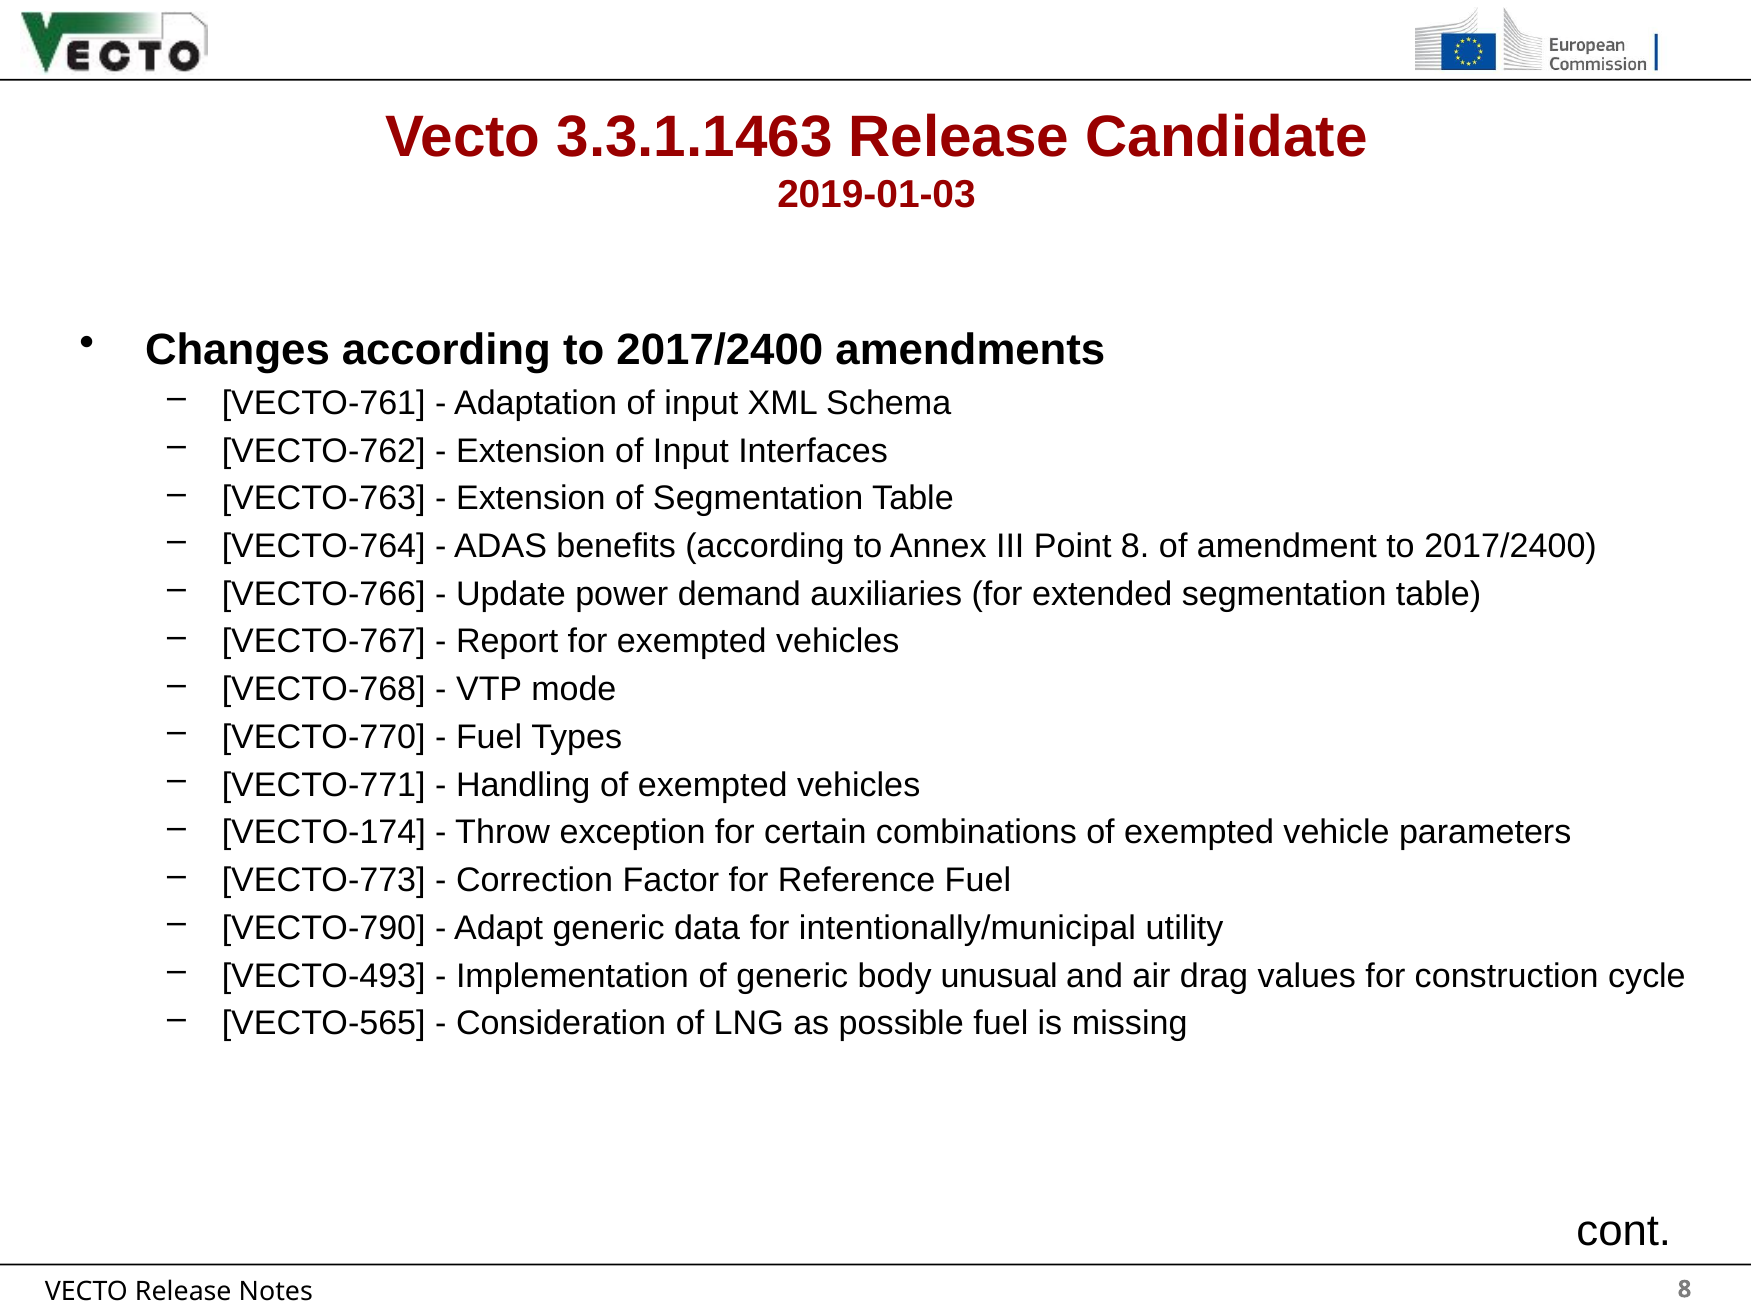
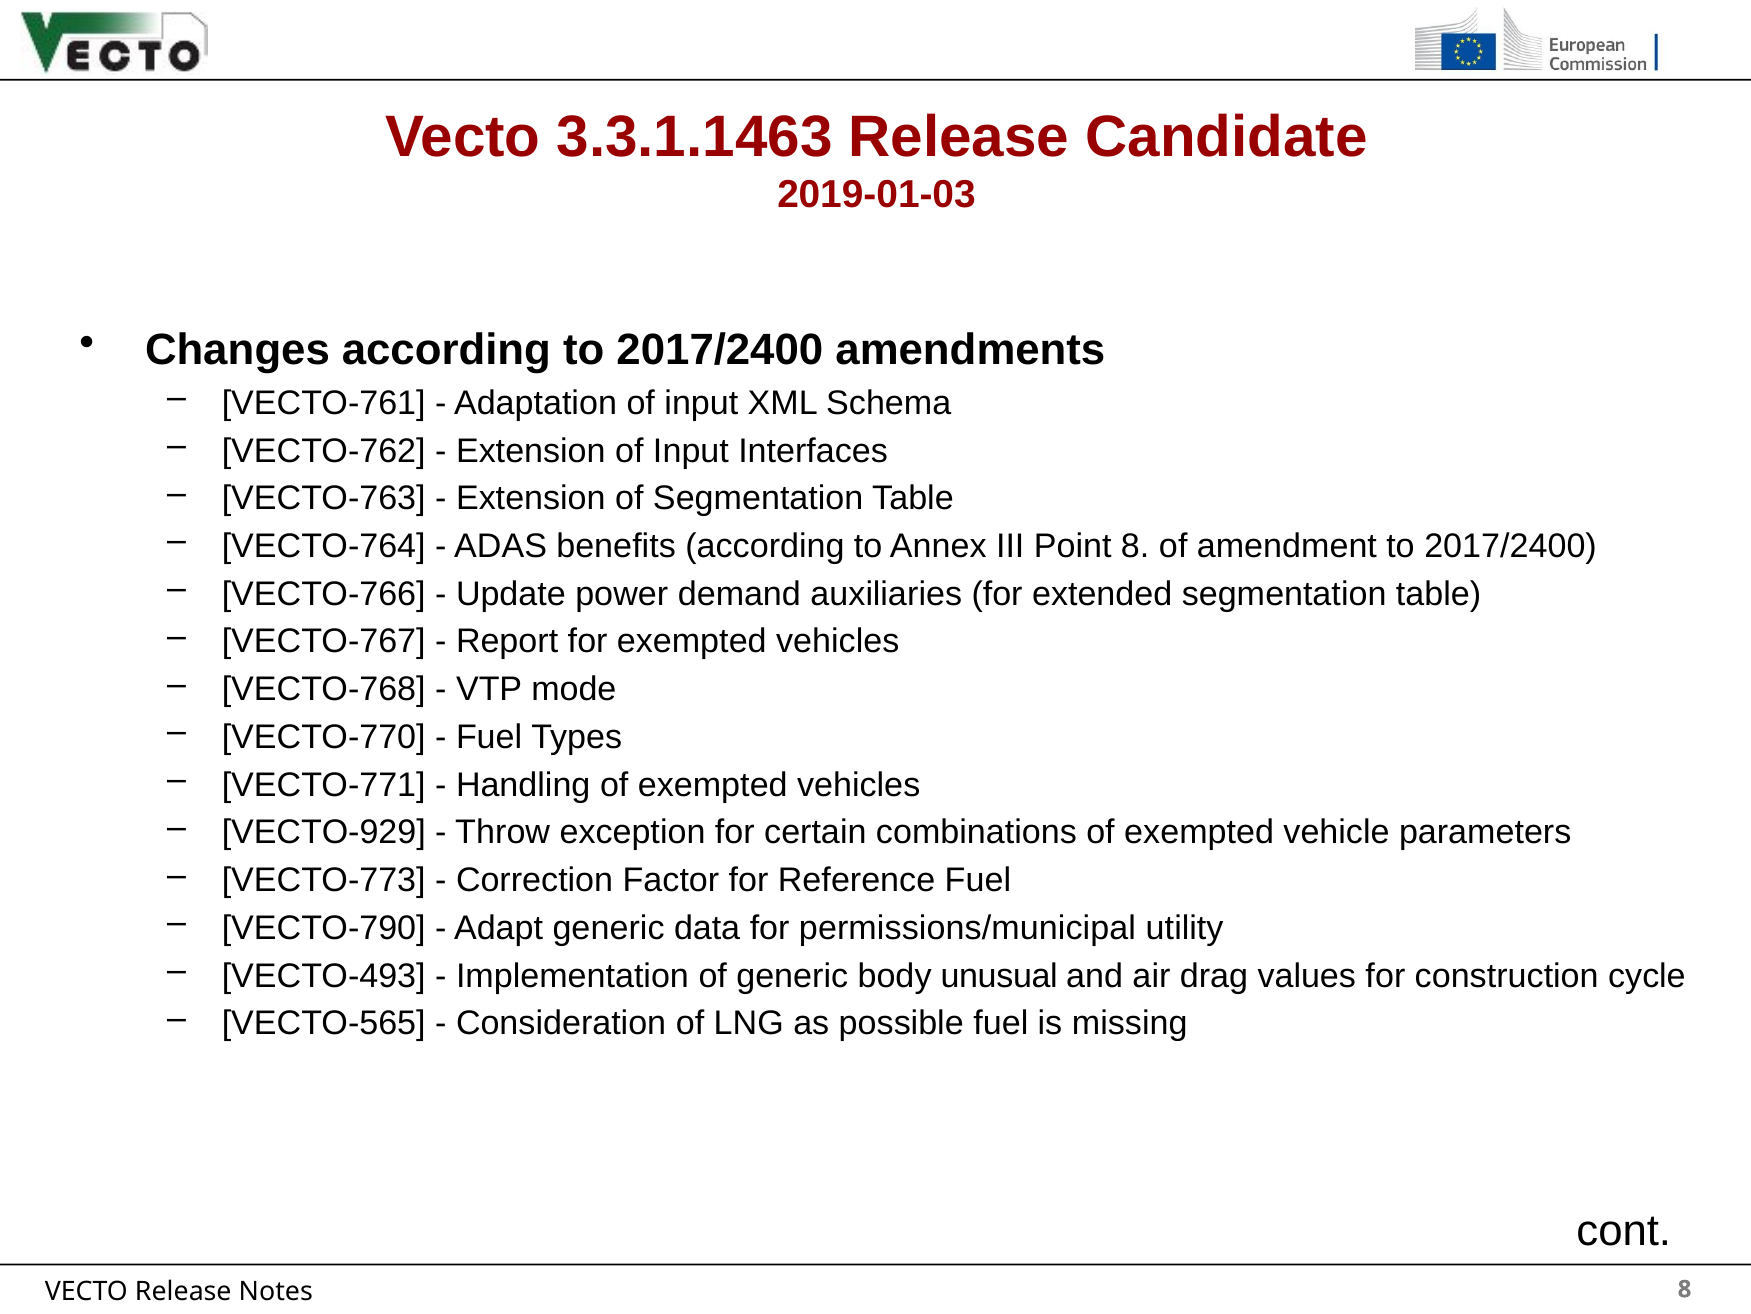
VECTO-174: VECTO-174 -> VECTO-929
intentionally/municipal: intentionally/municipal -> permissions/municipal
